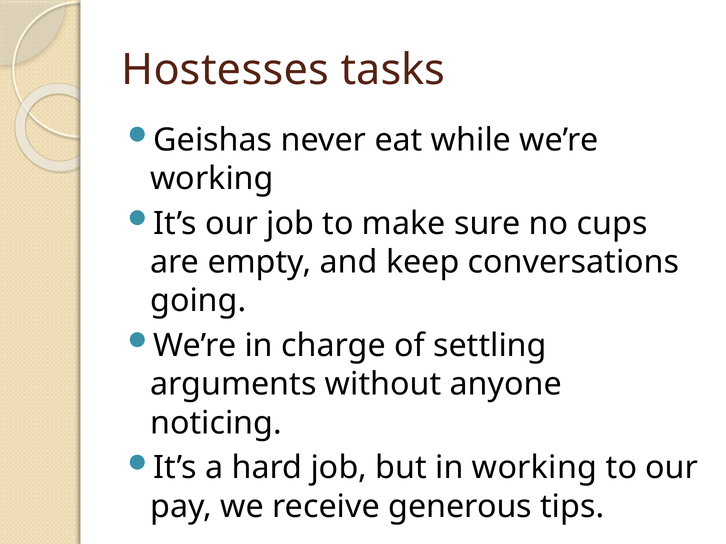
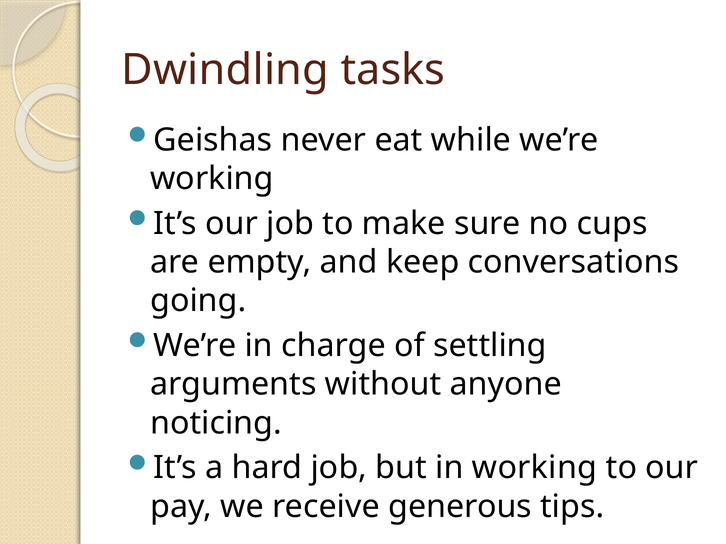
Hostesses: Hostesses -> Dwindling
